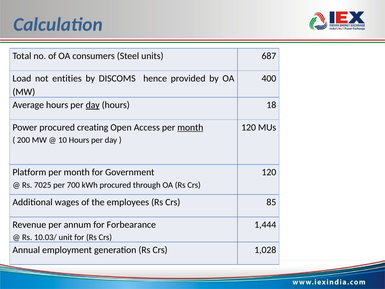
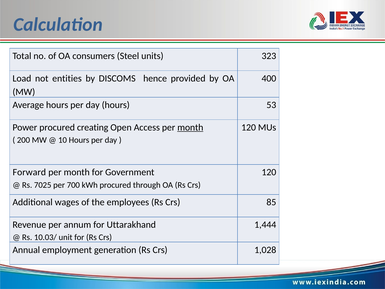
687: 687 -> 323
day at (93, 105) underline: present -> none
18: 18 -> 53
Platform: Platform -> Forward
Forbearance: Forbearance -> Uttarakhand
